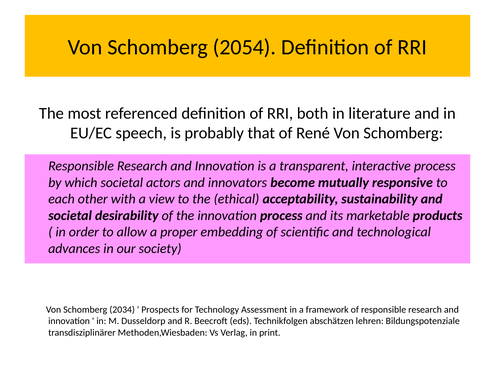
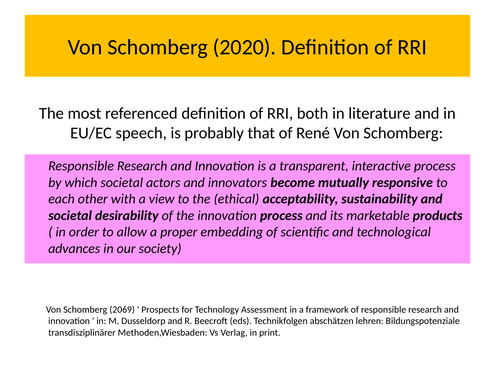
2054: 2054 -> 2020
2034: 2034 -> 2069
